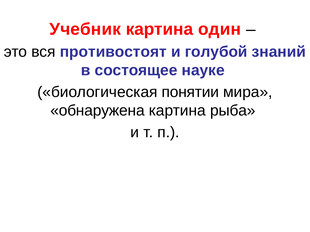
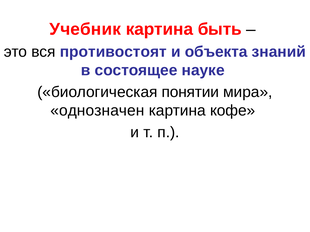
один: один -> быть
голубой: голубой -> объекта
обнаружена: обнаружена -> однозначен
рыба: рыба -> кофе
